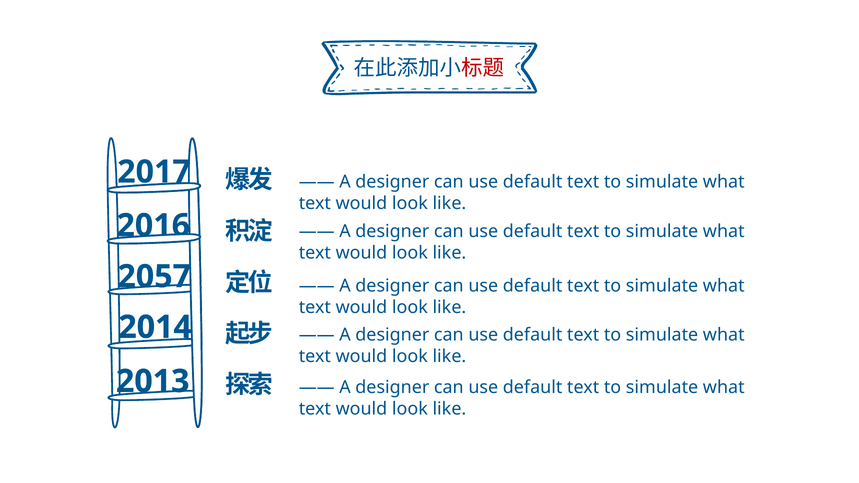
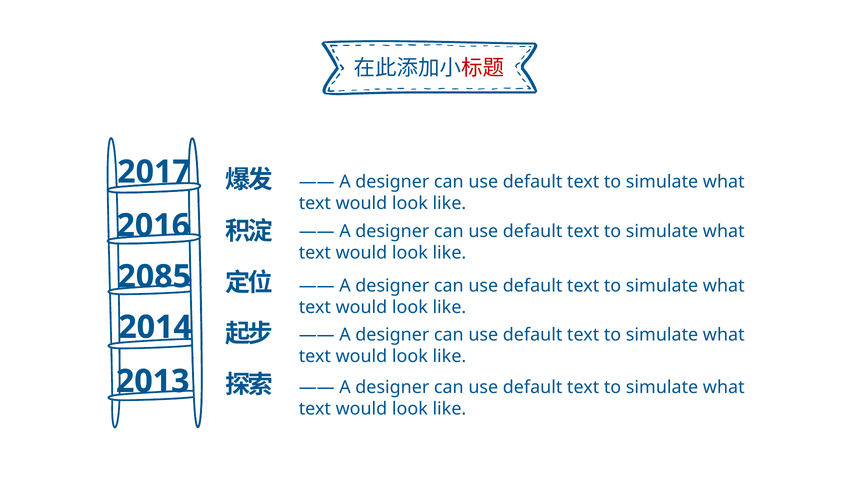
2057: 2057 -> 2085
